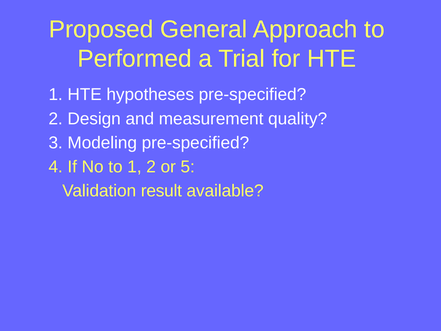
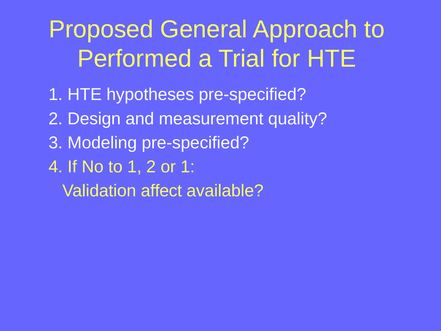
or 5: 5 -> 1
result: result -> affect
